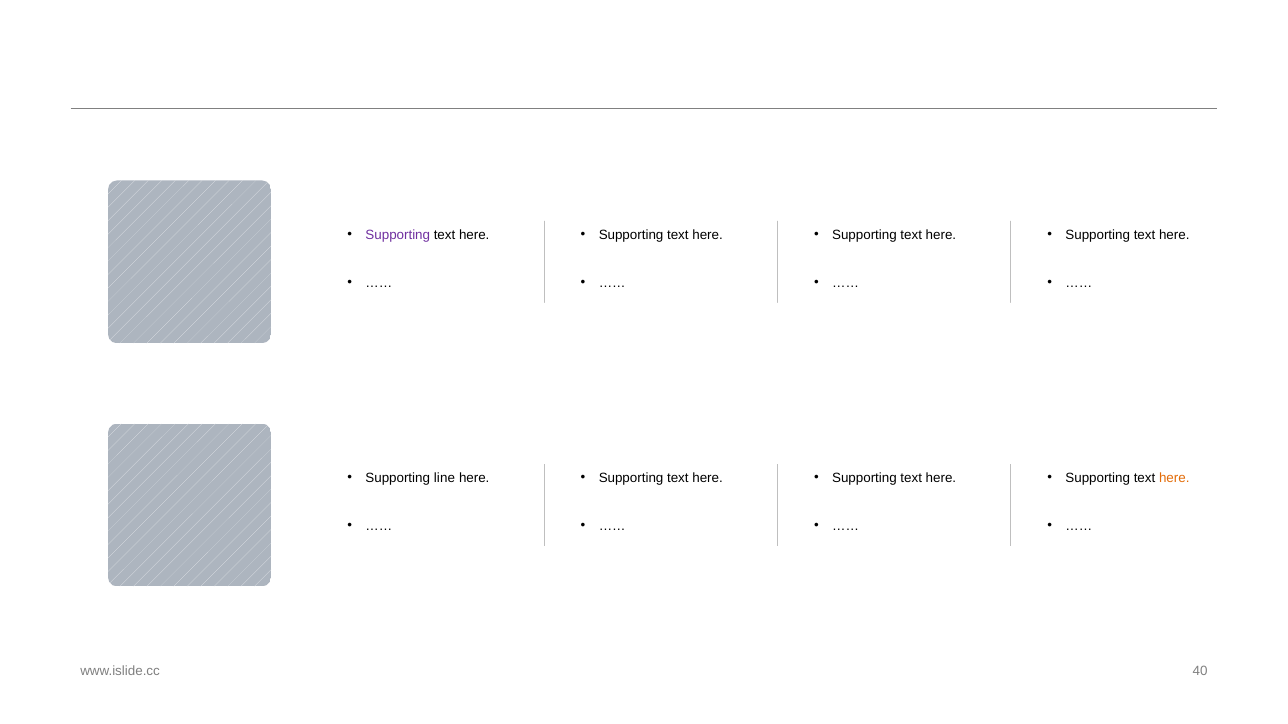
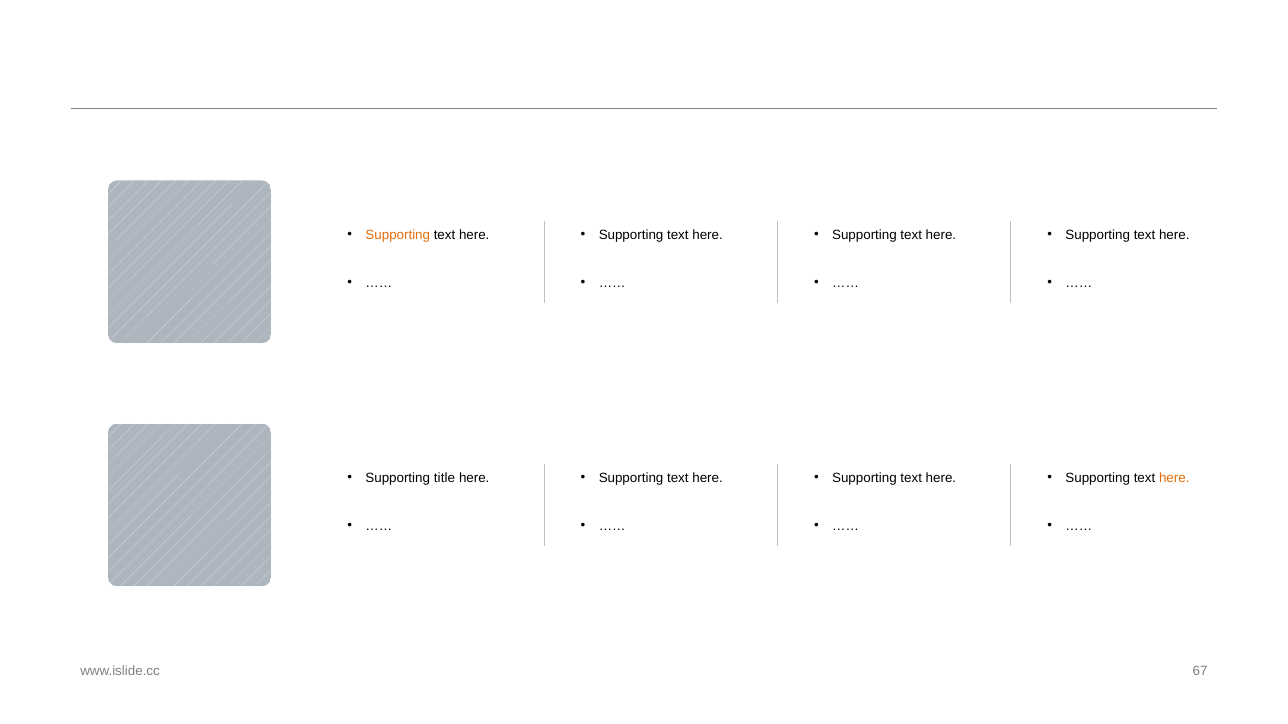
Supporting at (398, 235) colour: purple -> orange
line: line -> title
40: 40 -> 67
